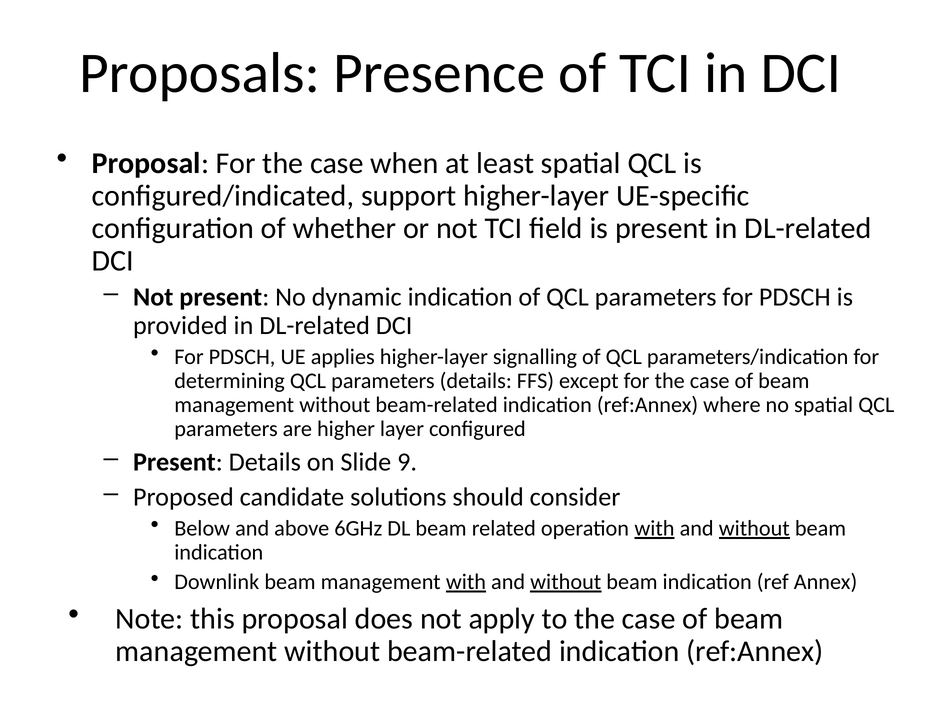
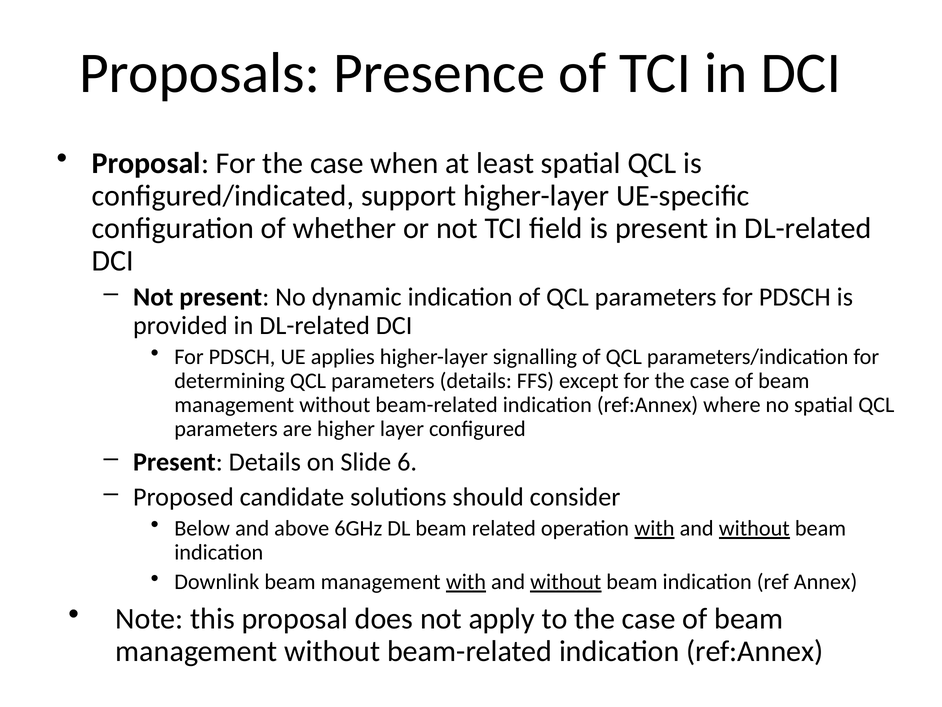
9: 9 -> 6
